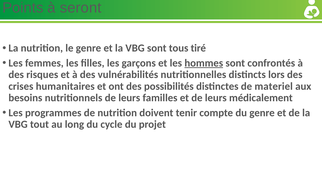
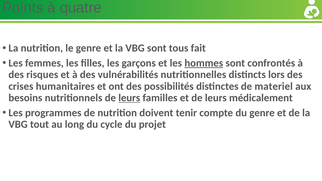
seront: seront -> quatre
tiré: tiré -> fait
leurs at (129, 98) underline: none -> present
